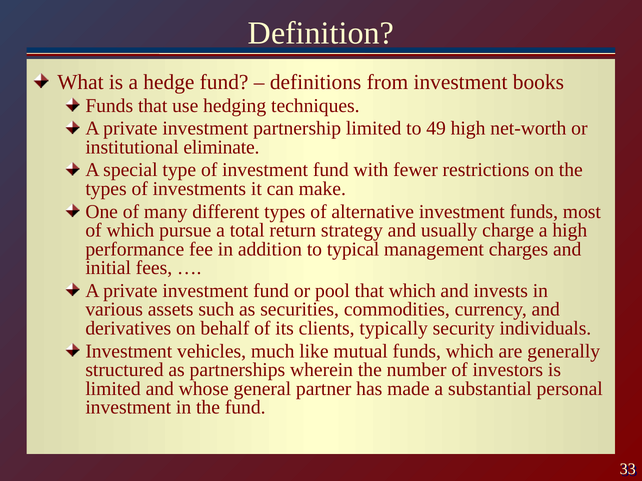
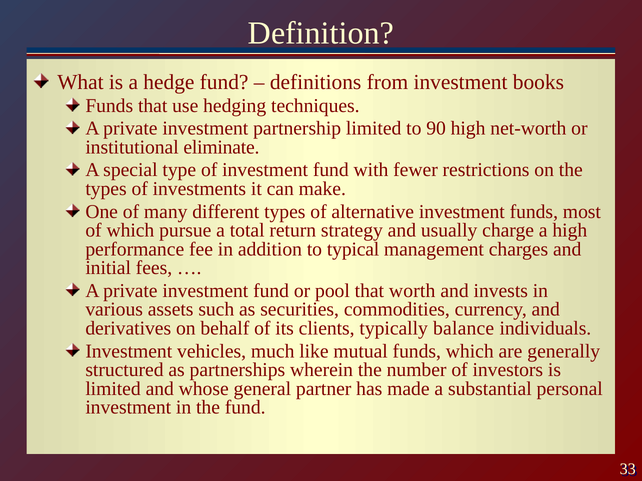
49: 49 -> 90
that which: which -> worth
security: security -> balance
